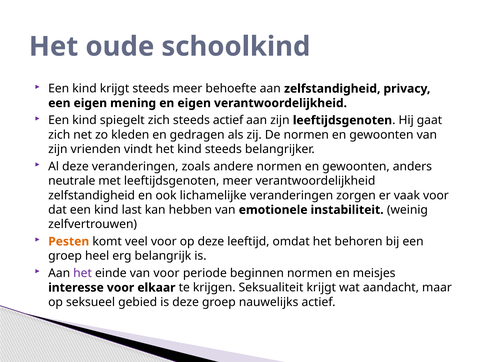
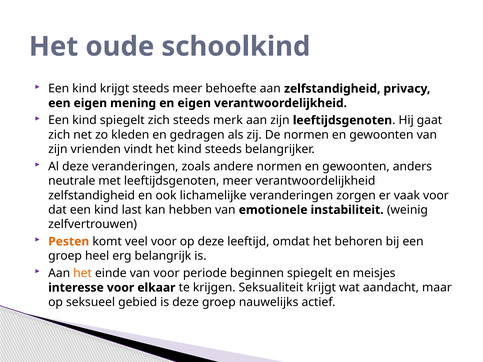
steeds actief: actief -> merk
het at (83, 273) colour: purple -> orange
beginnen normen: normen -> spiegelt
